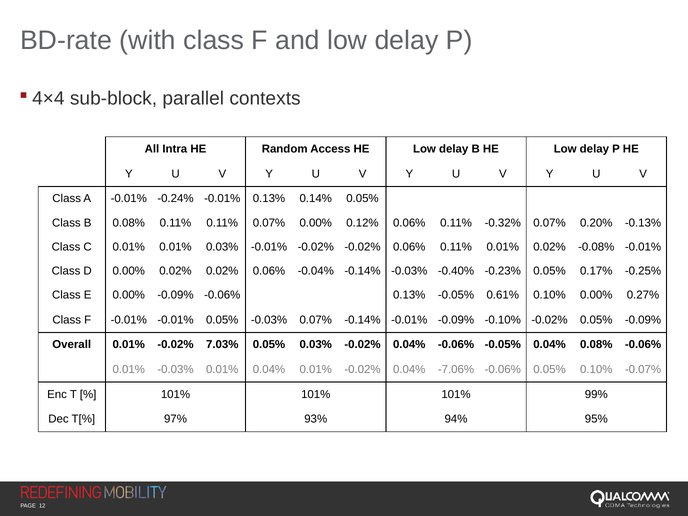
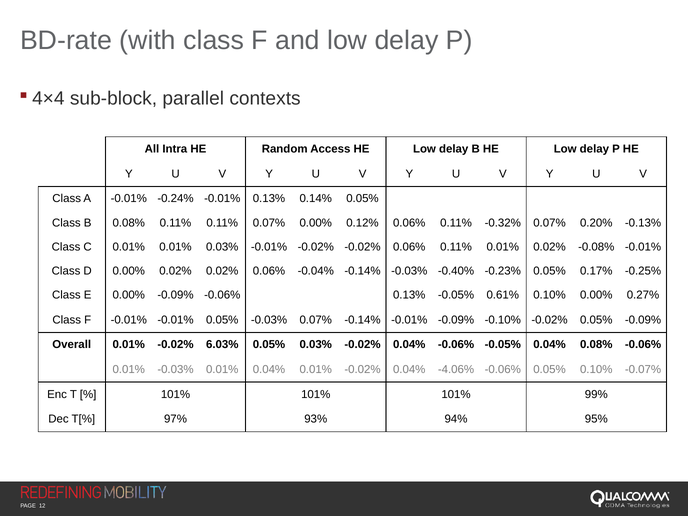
7.03%: 7.03% -> 6.03%
-7.06%: -7.06% -> -4.06%
